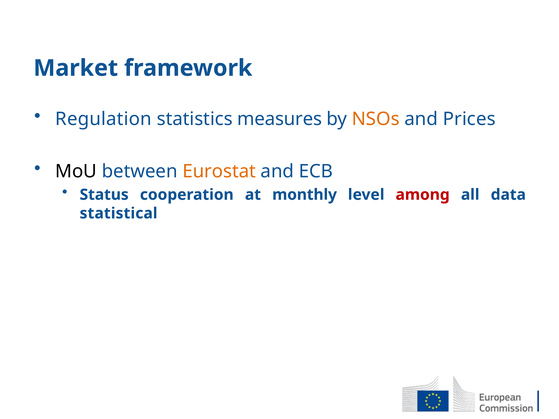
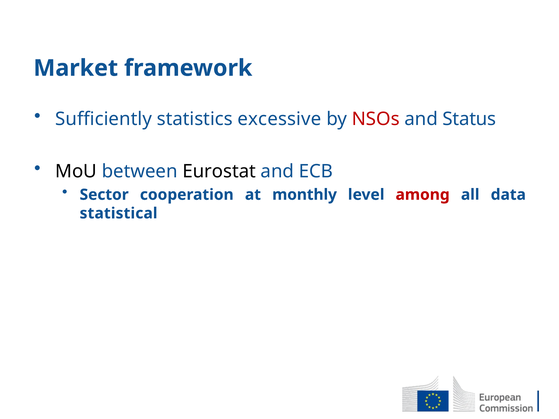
Regulation: Regulation -> Sufficiently
measures: measures -> excessive
NSOs colour: orange -> red
Prices: Prices -> Status
Eurostat colour: orange -> black
Status: Status -> Sector
